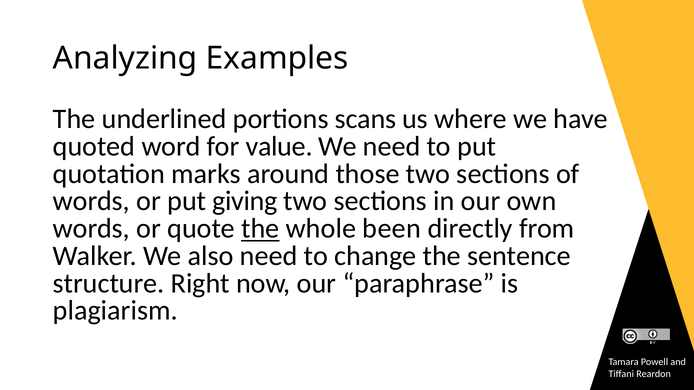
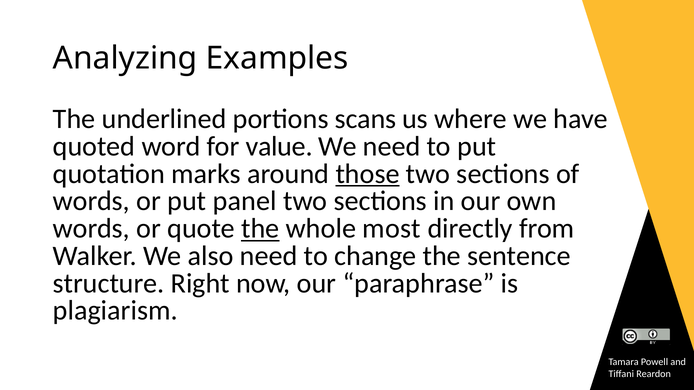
those underline: none -> present
giving: giving -> panel
been: been -> most
